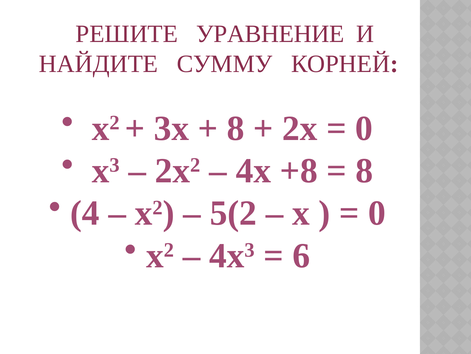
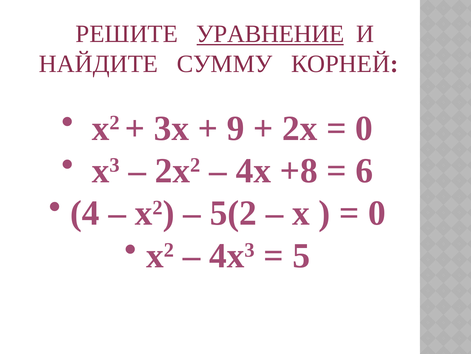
УРАВНЕНИЕ underline: none -> present
8 at (236, 128): 8 -> 9
8 at (364, 170): 8 -> 6
6: 6 -> 5
